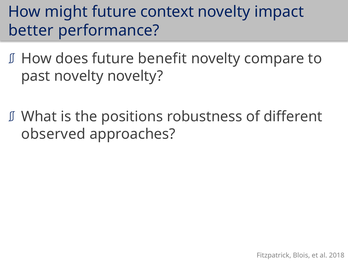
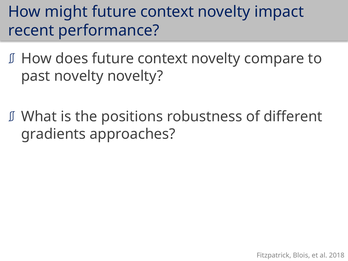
better: better -> recent
does future benefit: benefit -> context
observed: observed -> gradients
